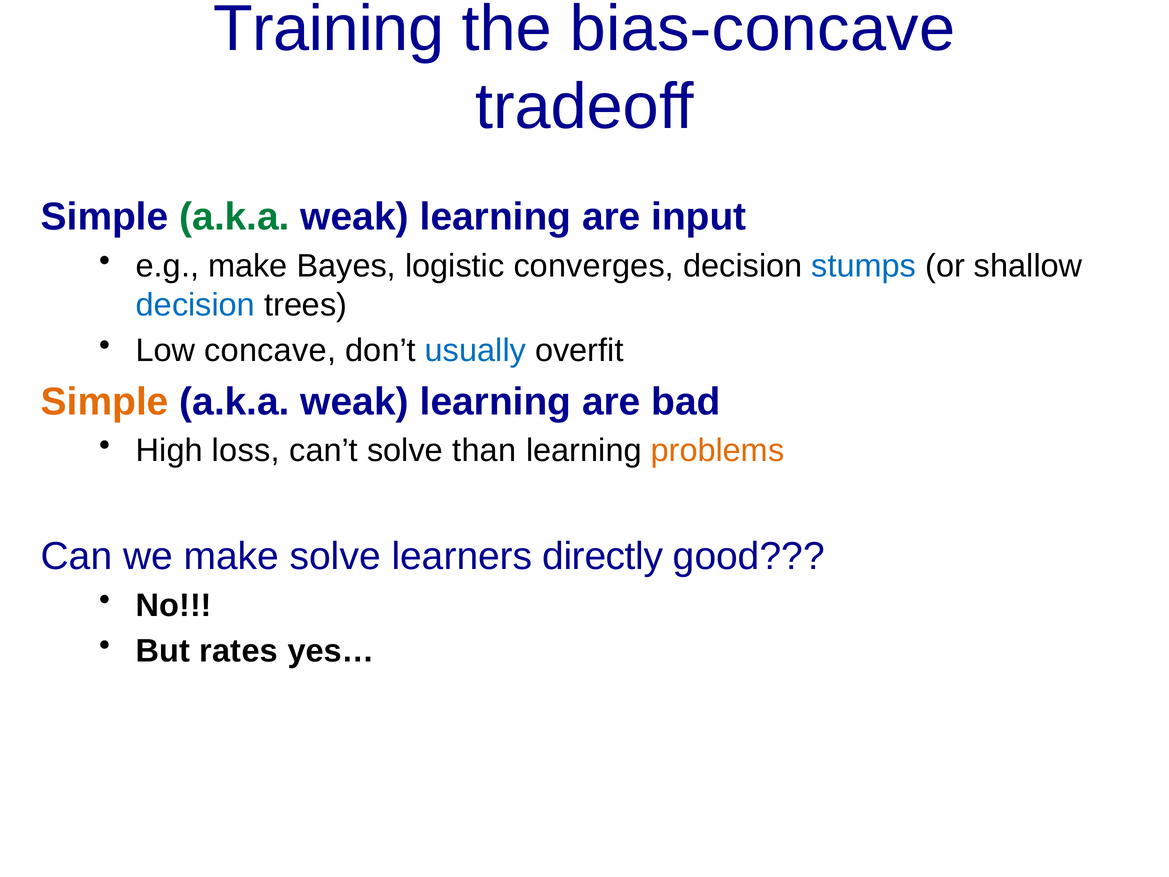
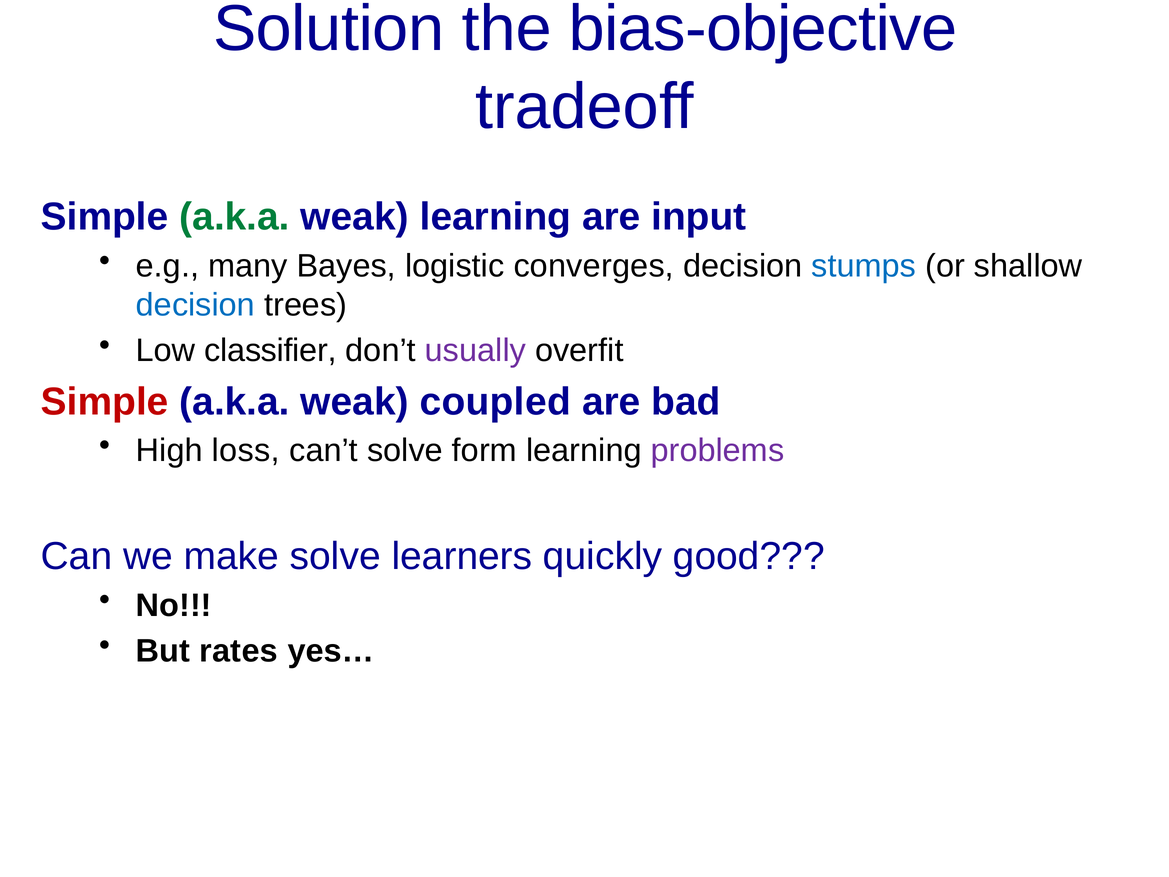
Training: Training -> Solution
bias-concave: bias-concave -> bias-objective
e.g make: make -> many
concave: concave -> classifier
usually colour: blue -> purple
Simple at (105, 402) colour: orange -> red
learning at (495, 402): learning -> coupled
than: than -> form
problems colour: orange -> purple
directly: directly -> quickly
